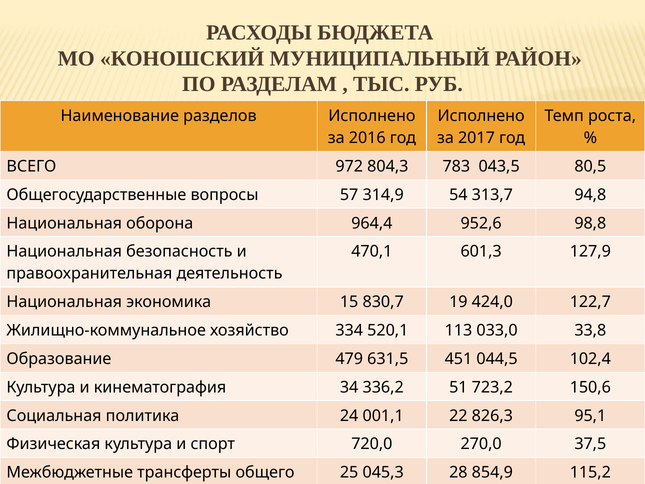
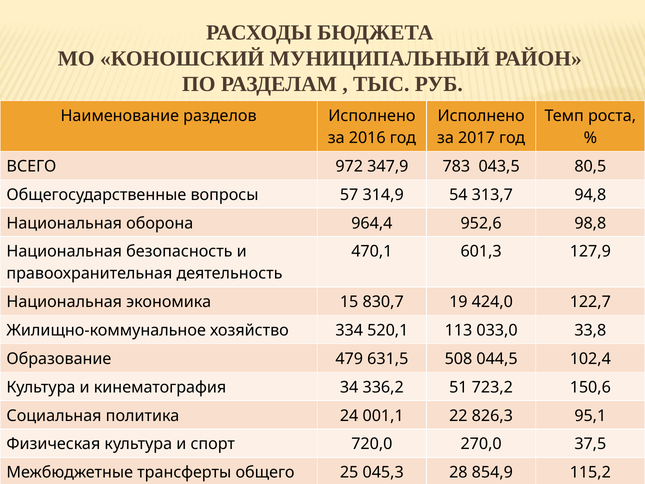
804,3: 804,3 -> 347,9
451: 451 -> 508
